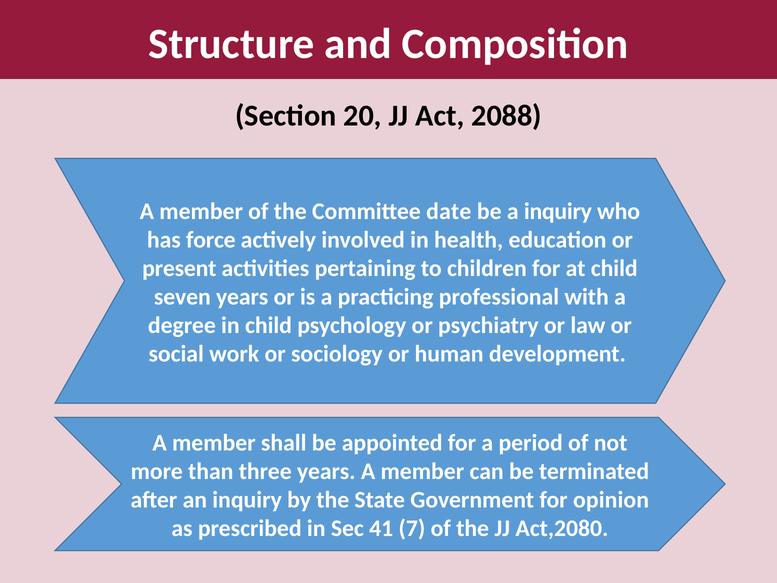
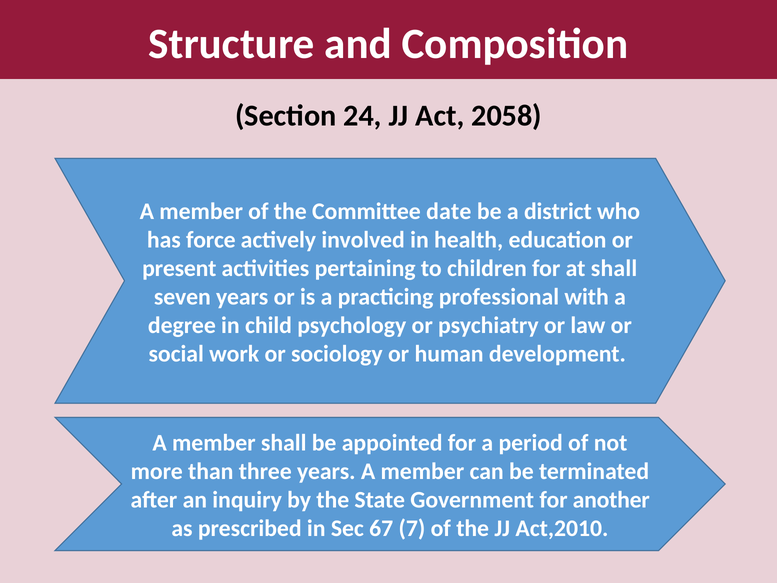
20: 20 -> 24
2088: 2088 -> 2058
a inquiry: inquiry -> district
at child: child -> shall
opinion: opinion -> another
41: 41 -> 67
Act,2080: Act,2080 -> Act,2010
